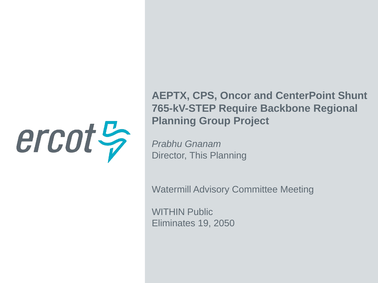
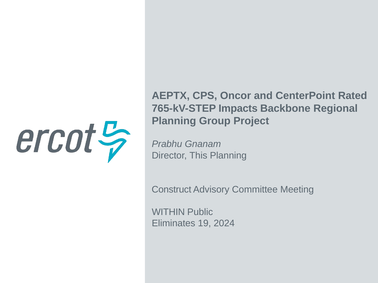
Shunt: Shunt -> Rated
Require: Require -> Impacts
Watermill: Watermill -> Construct
2050: 2050 -> 2024
